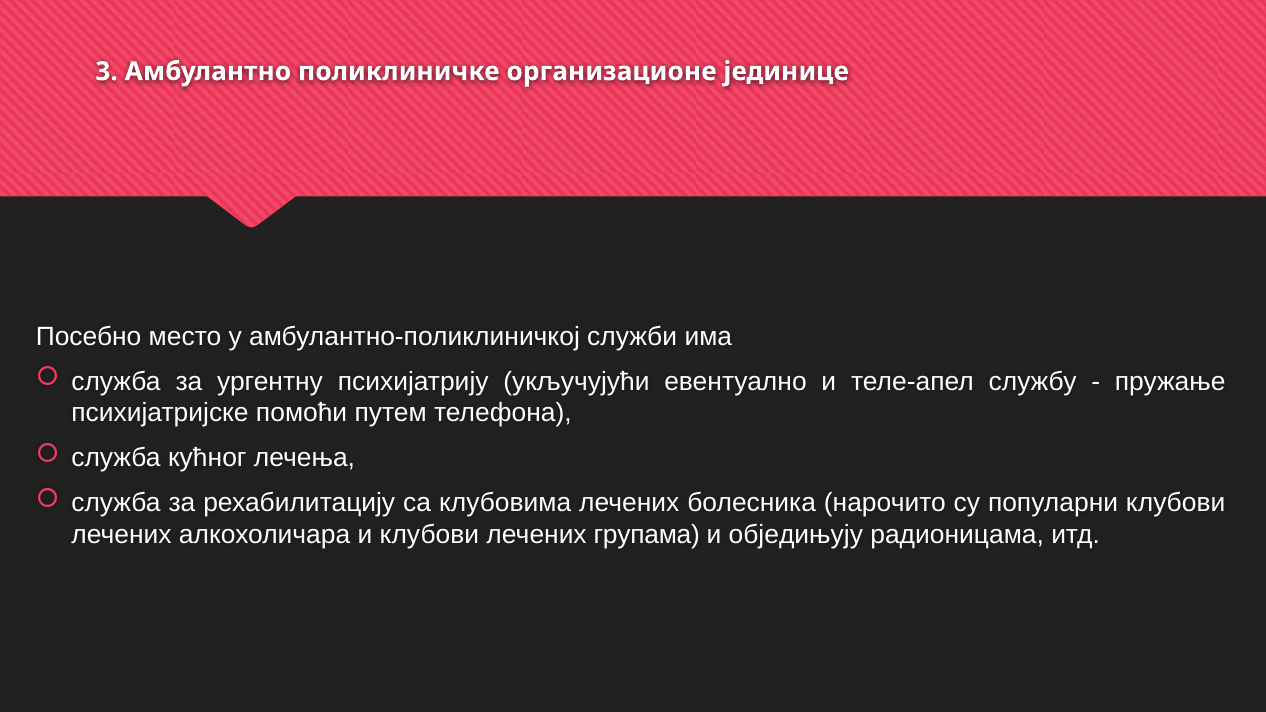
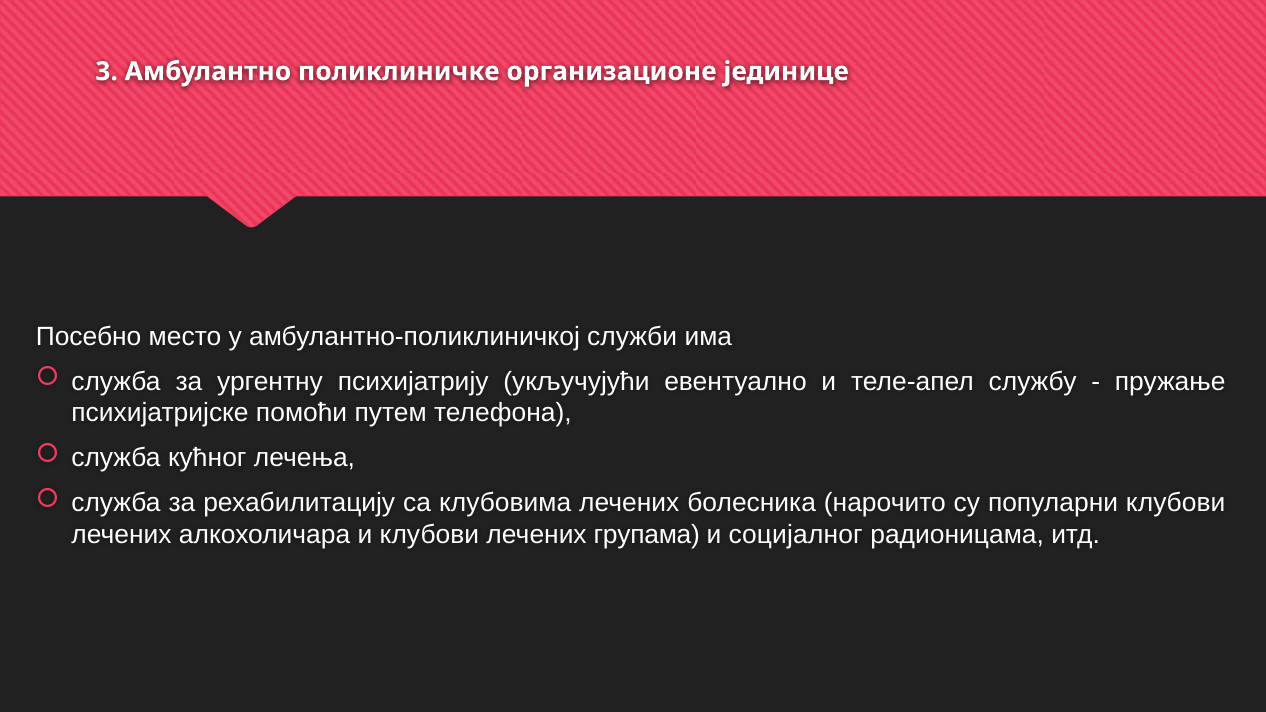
обједињују: обједињују -> социјалног
